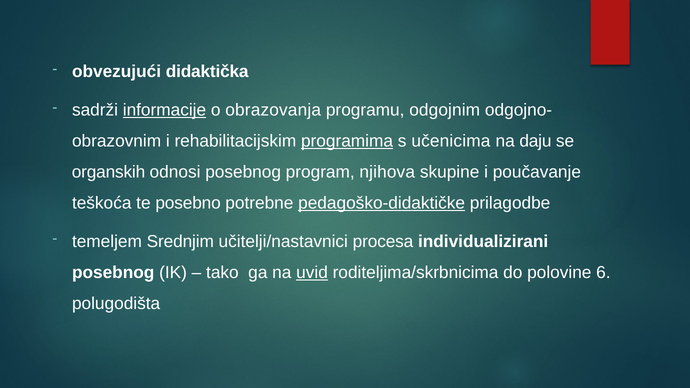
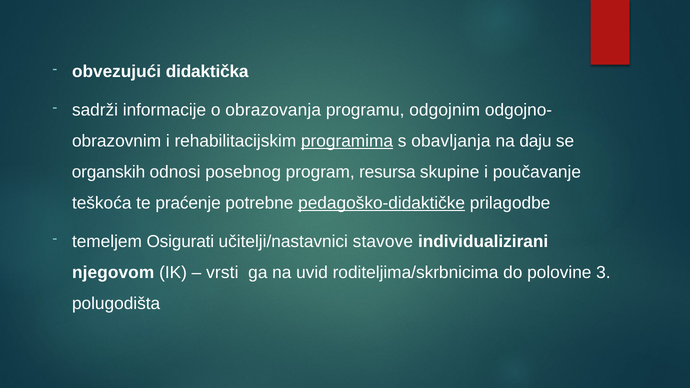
informacije underline: present -> none
učenicima: učenicima -> obavljanja
njihova: njihova -> resursa
posebno: posebno -> praćenje
Srednjim: Srednjim -> Osigurati
procesa: procesa -> stavove
posebnog at (113, 272): posebnog -> njegovom
tako: tako -> vrsti
uvid underline: present -> none
6: 6 -> 3
